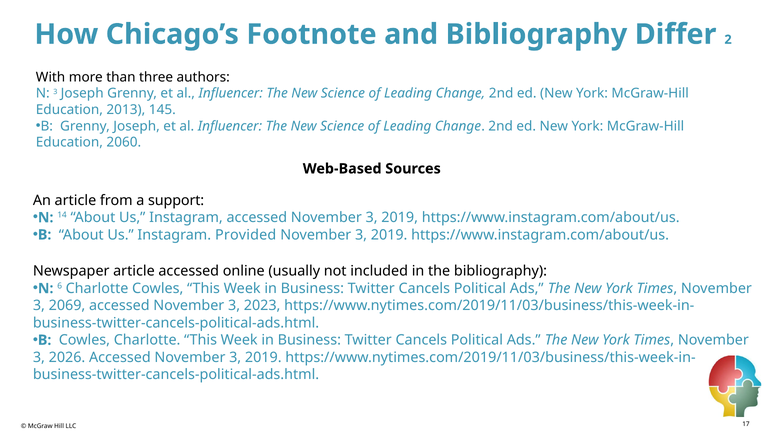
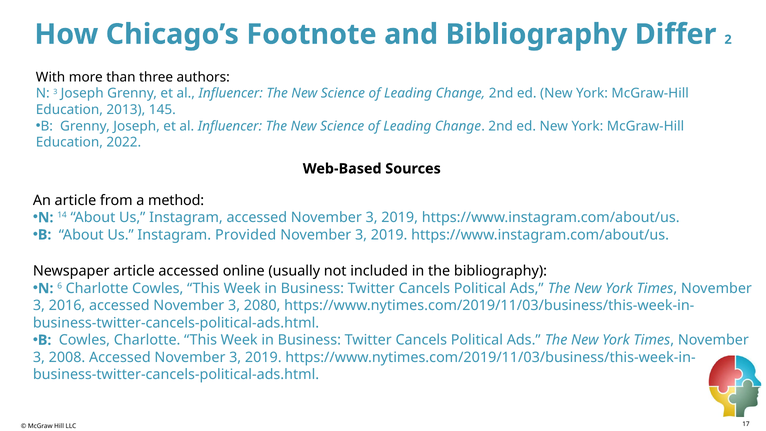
2060: 2060 -> 2022
support: support -> method
2069: 2069 -> 2016
2023: 2023 -> 2080
2026: 2026 -> 2008
